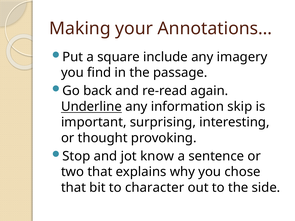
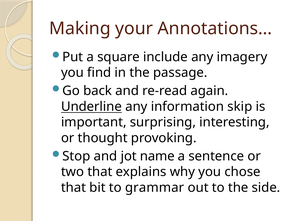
know: know -> name
character: character -> grammar
